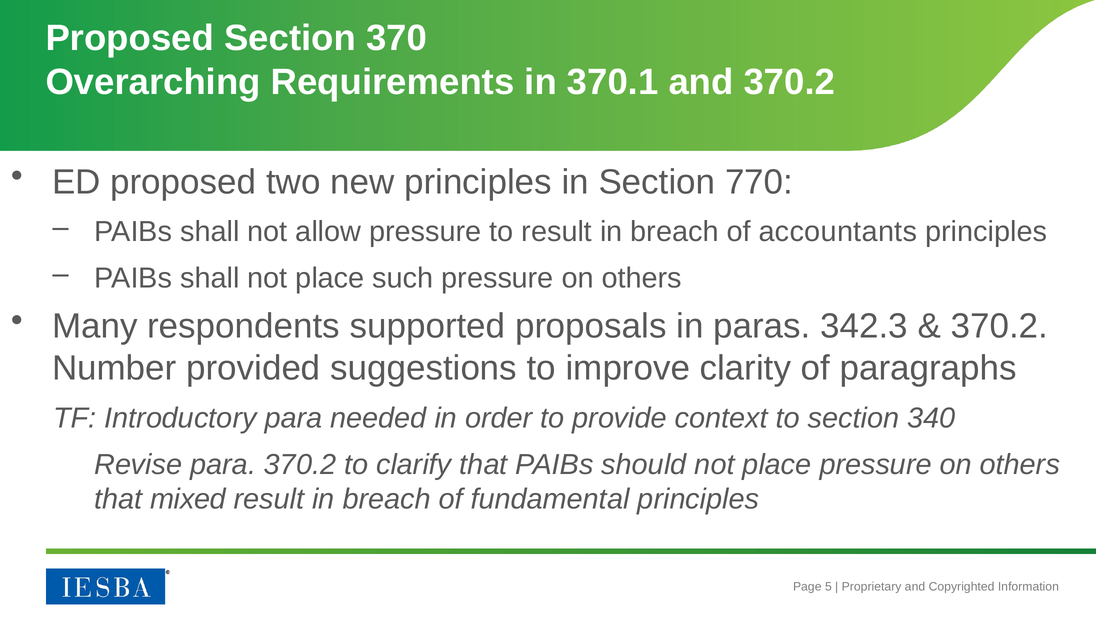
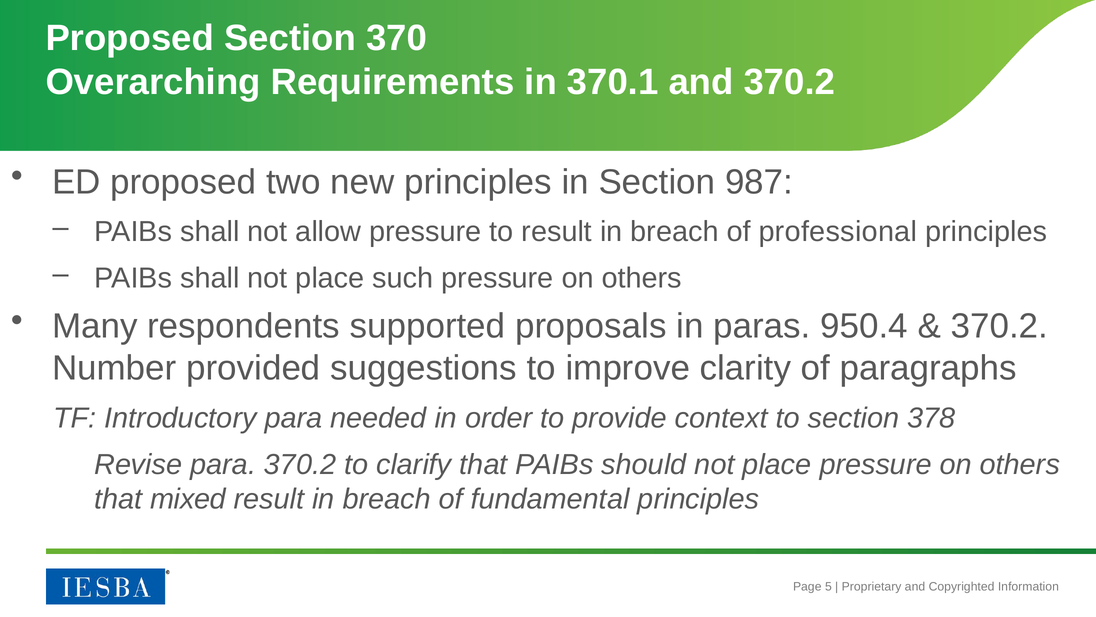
770: 770 -> 987
accountants: accountants -> professional
342.3: 342.3 -> 950.4
340: 340 -> 378
